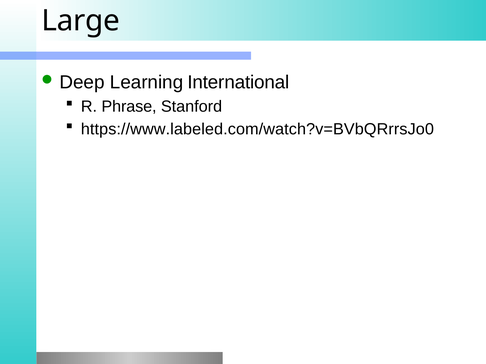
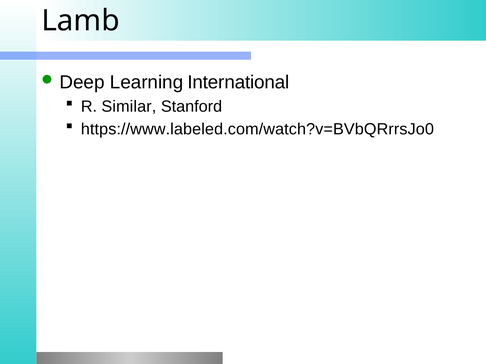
Large: Large -> Lamb
Phrase: Phrase -> Similar
